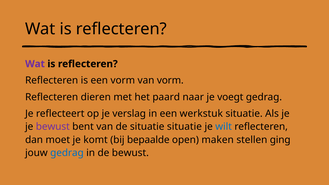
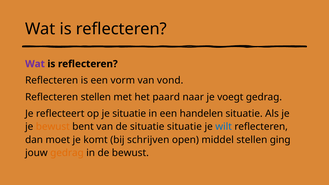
van vorm: vorm -> vond
Reflecteren dieren: dieren -> stellen
je verslag: verslag -> situatie
werkstuk: werkstuk -> handelen
bewust at (53, 127) colour: purple -> orange
bepaalde: bepaalde -> schrijven
maken: maken -> middel
gedrag at (67, 153) colour: blue -> orange
